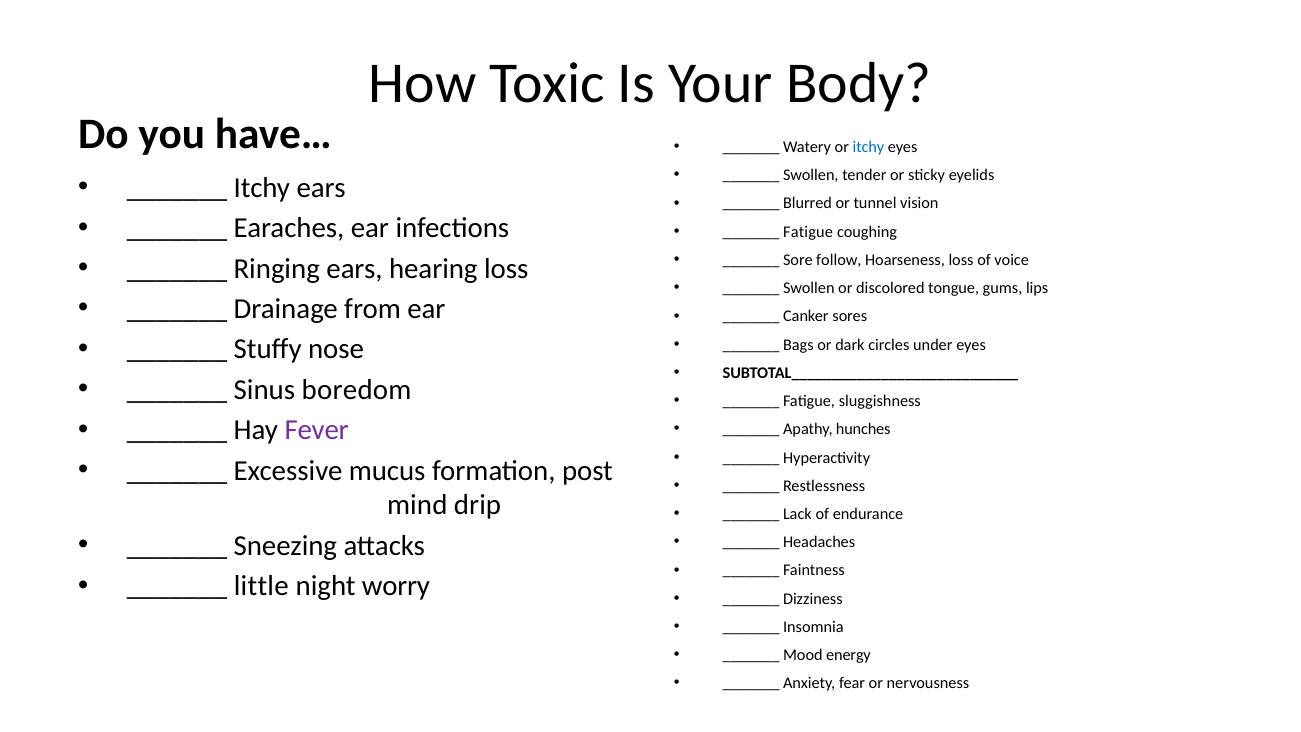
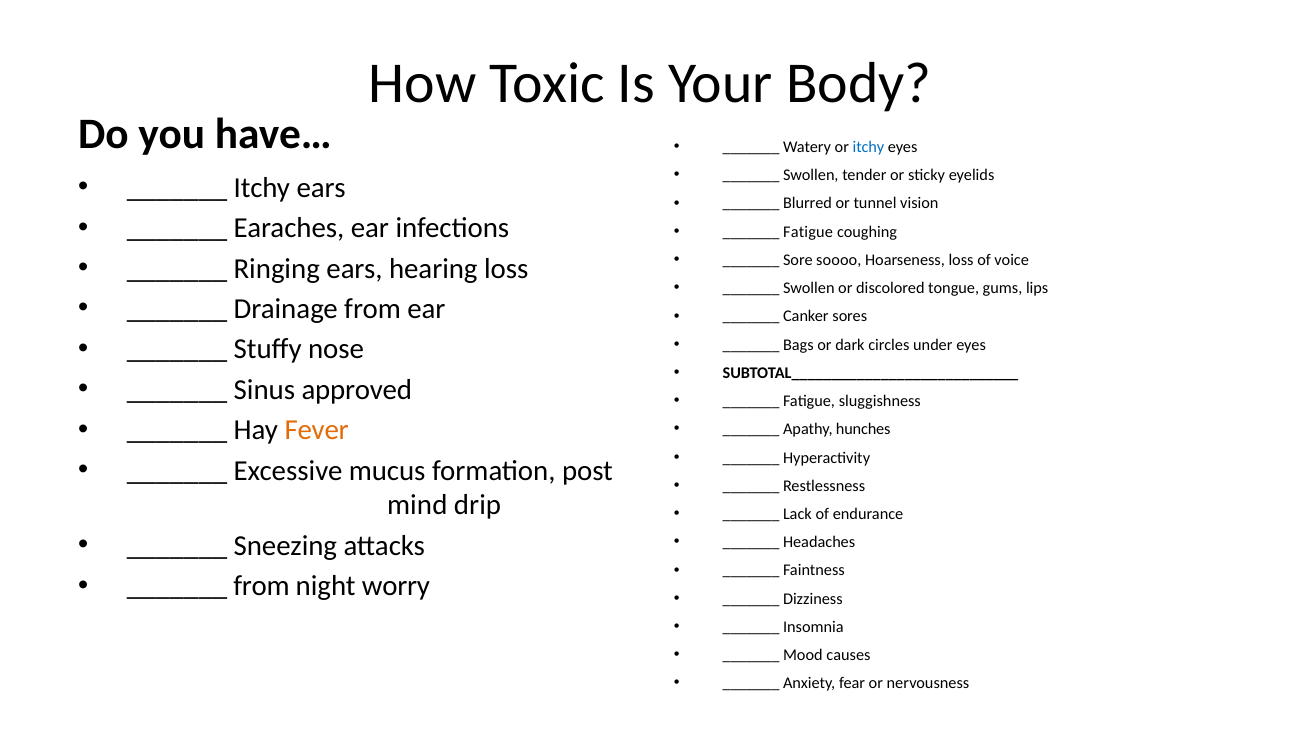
follow: follow -> soooo
boredom: boredom -> approved
Fever colour: purple -> orange
little at (261, 586): little -> from
energy: energy -> causes
